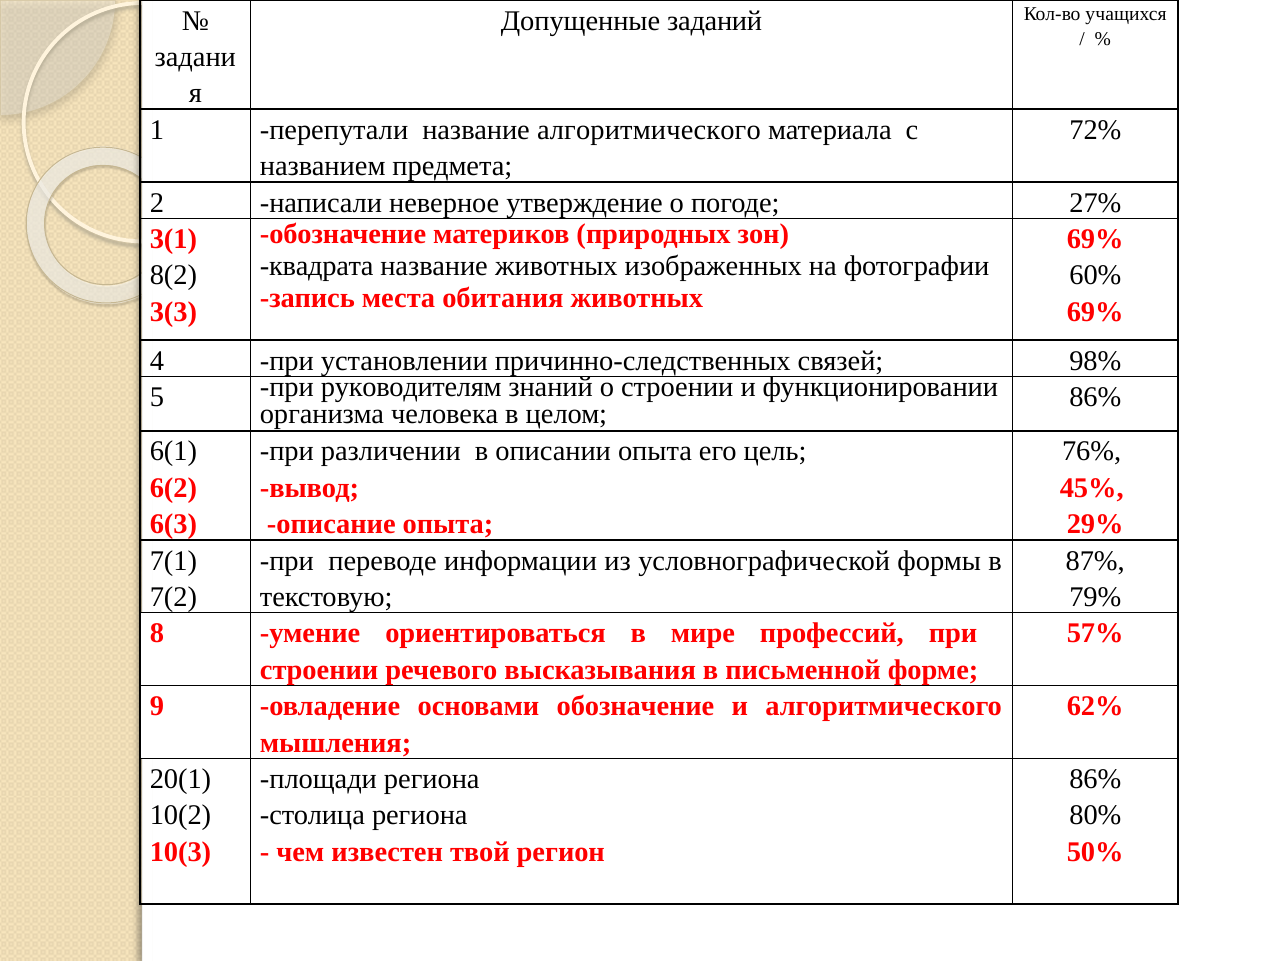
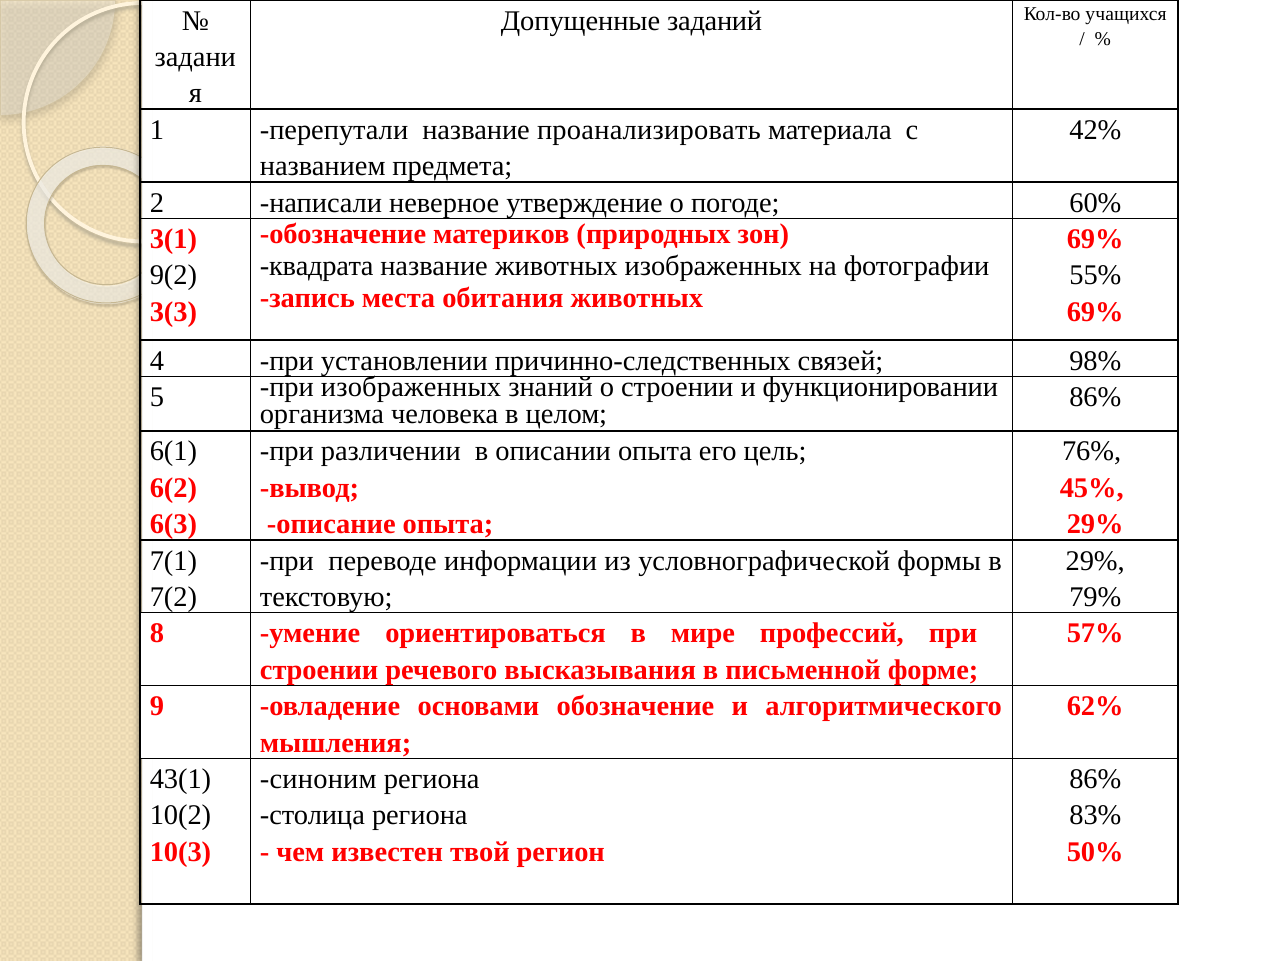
название алгоритмического: алгоритмического -> проанализировать
72%: 72% -> 42%
27%: 27% -> 60%
8(2: 8(2 -> 9(2
60%: 60% -> 55%
при руководителям: руководителям -> изображенных
87% at (1095, 561): 87% -> 29%
20(1: 20(1 -> 43(1
площади: площади -> синоним
80%: 80% -> 83%
